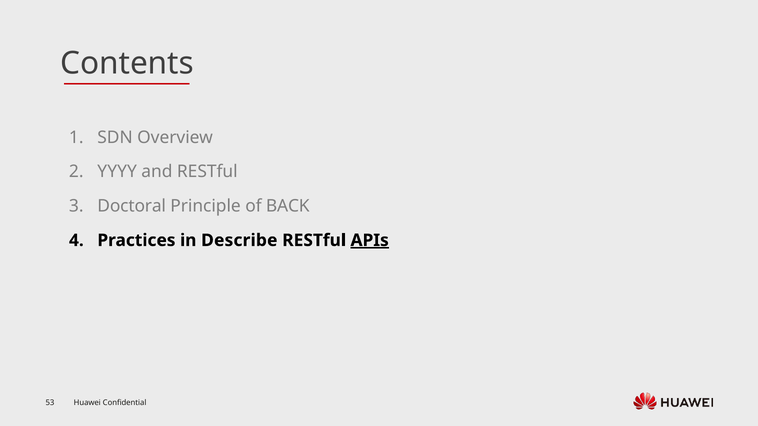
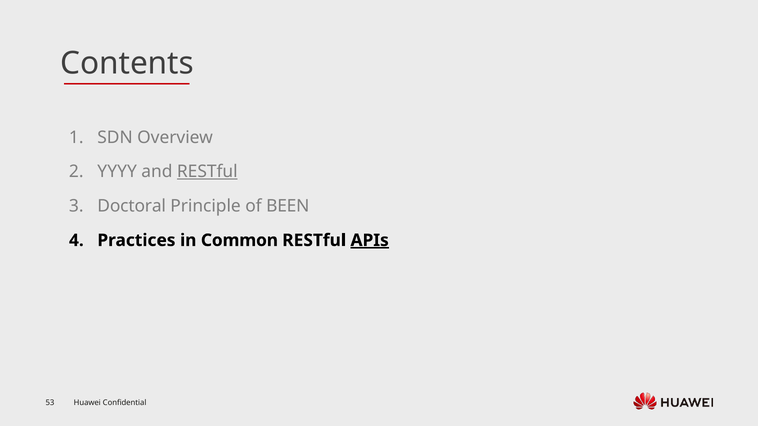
RESTful at (207, 172) underline: none -> present
BACK: BACK -> BEEN
Describe: Describe -> Common
